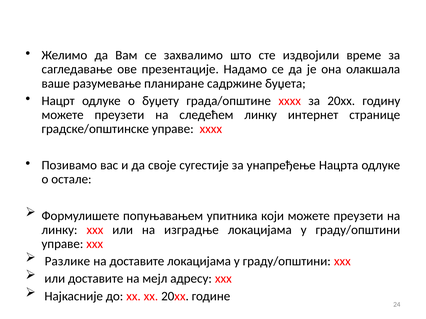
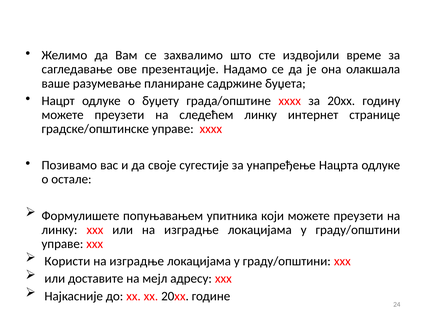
Разлике: Разлике -> Користи
доставите at (137, 262): доставите -> изградње
